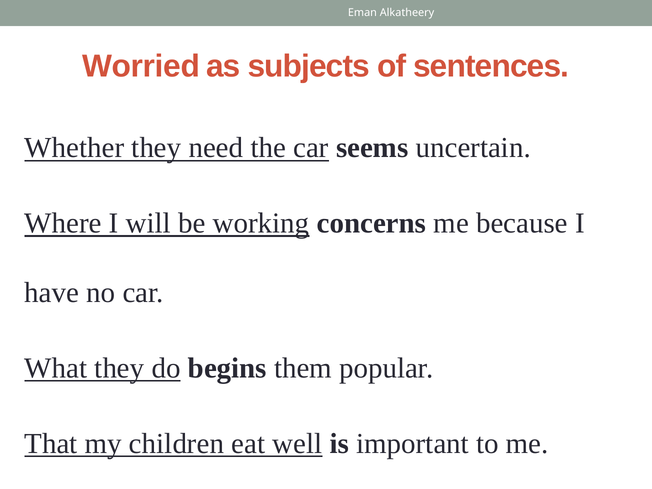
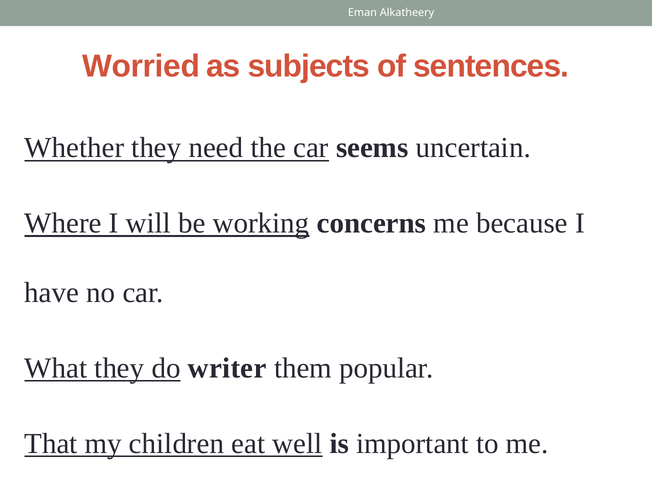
begins: begins -> writer
